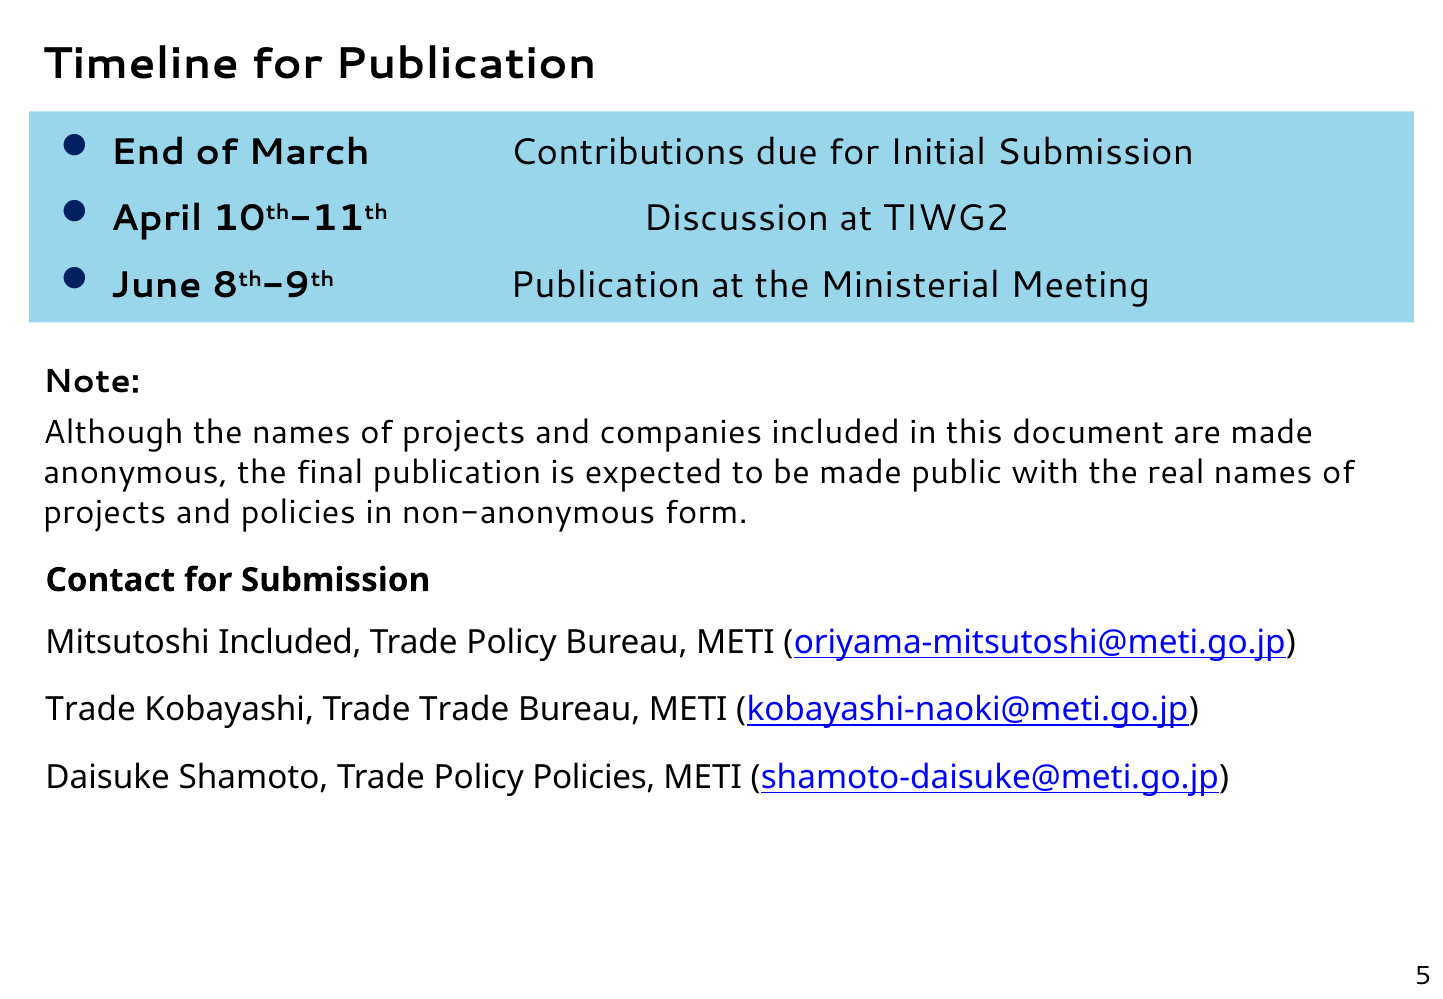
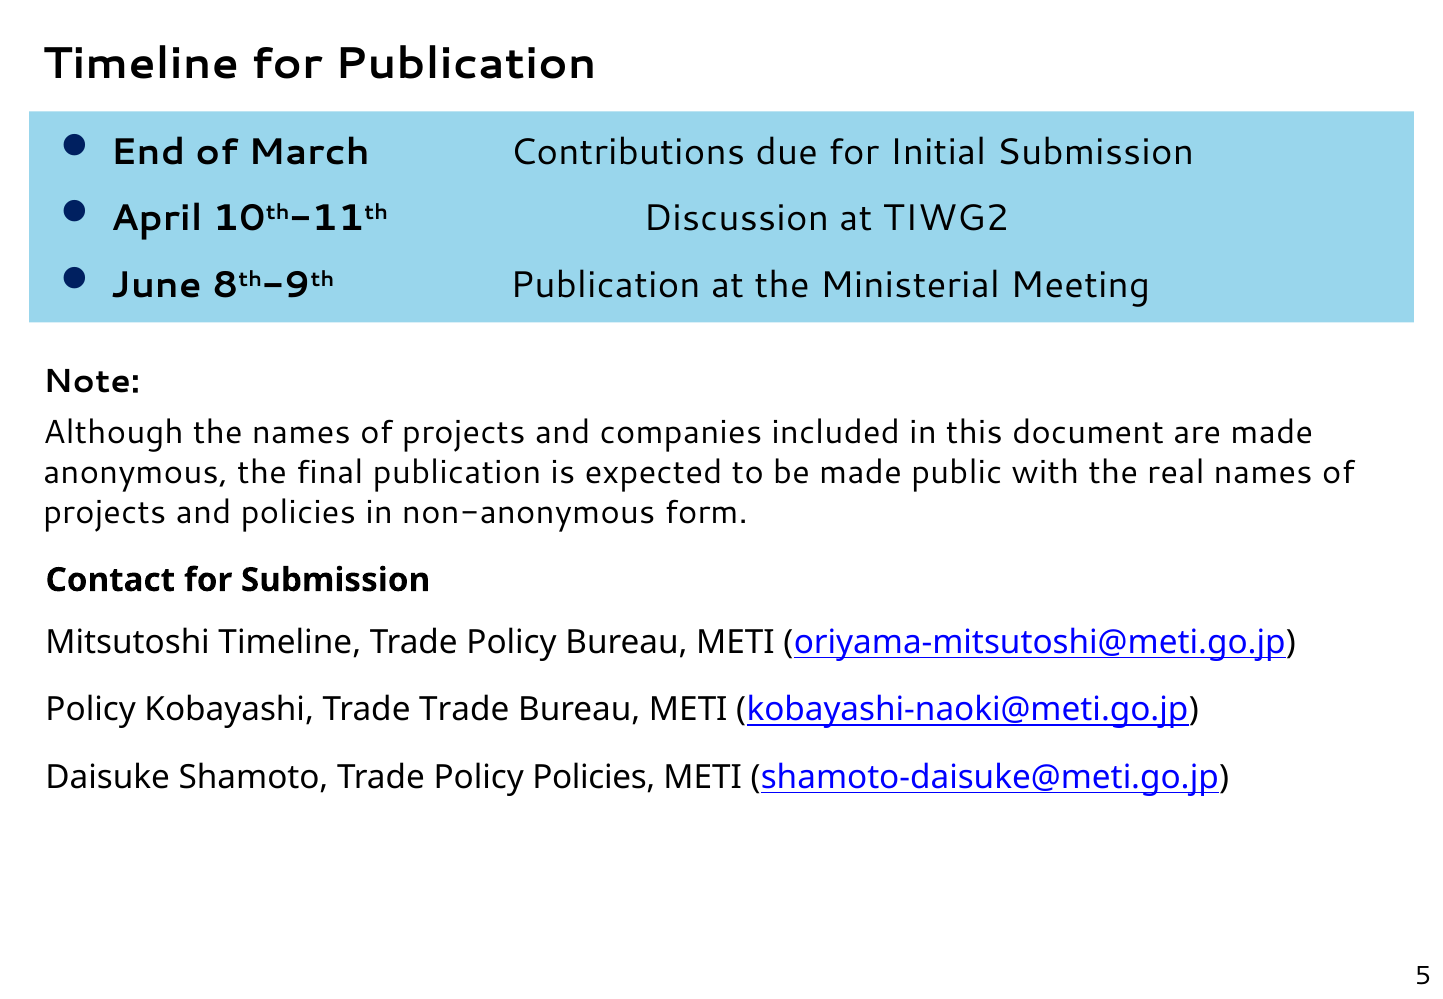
Mitsutoshi Included: Included -> Timeline
Trade at (91, 710): Trade -> Policy
